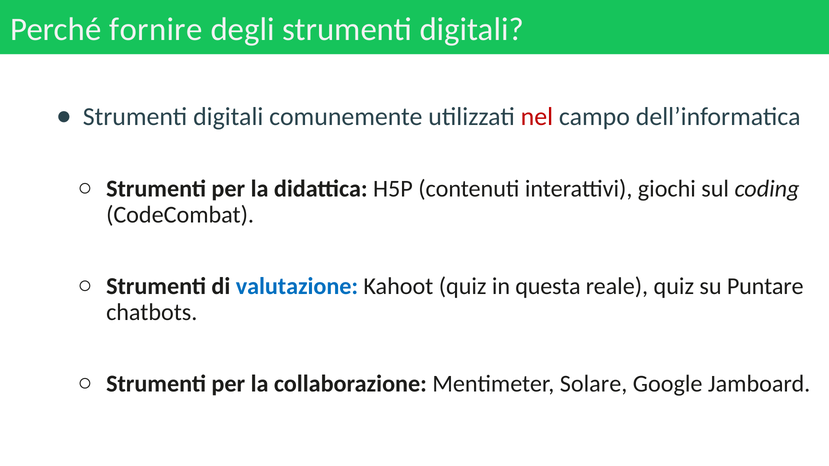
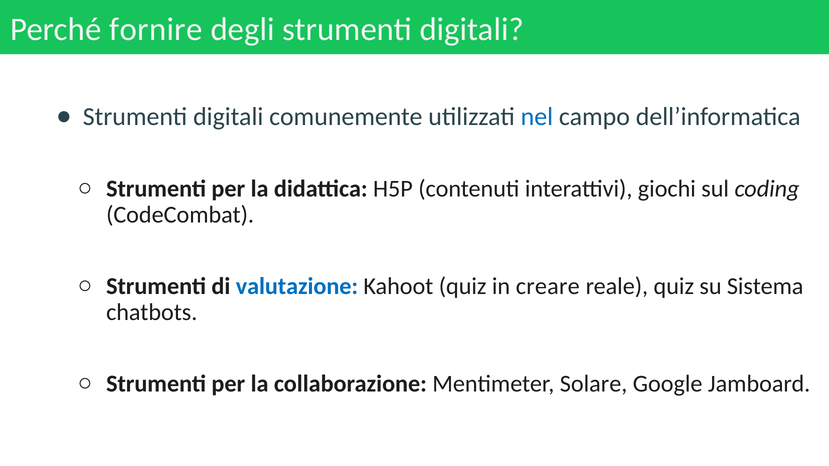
nel colour: red -> blue
questa: questa -> creare
Puntare: Puntare -> Sistema
